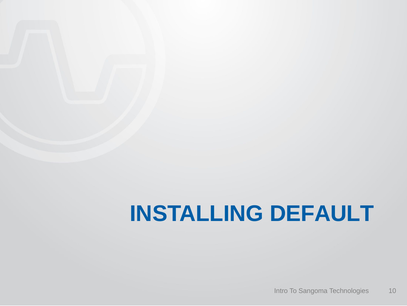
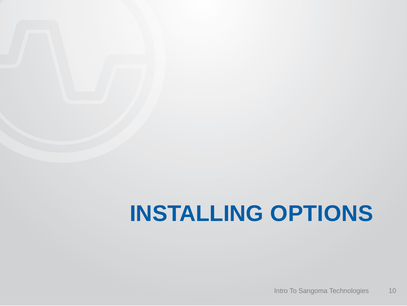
DEFAULT: DEFAULT -> OPTIONS
